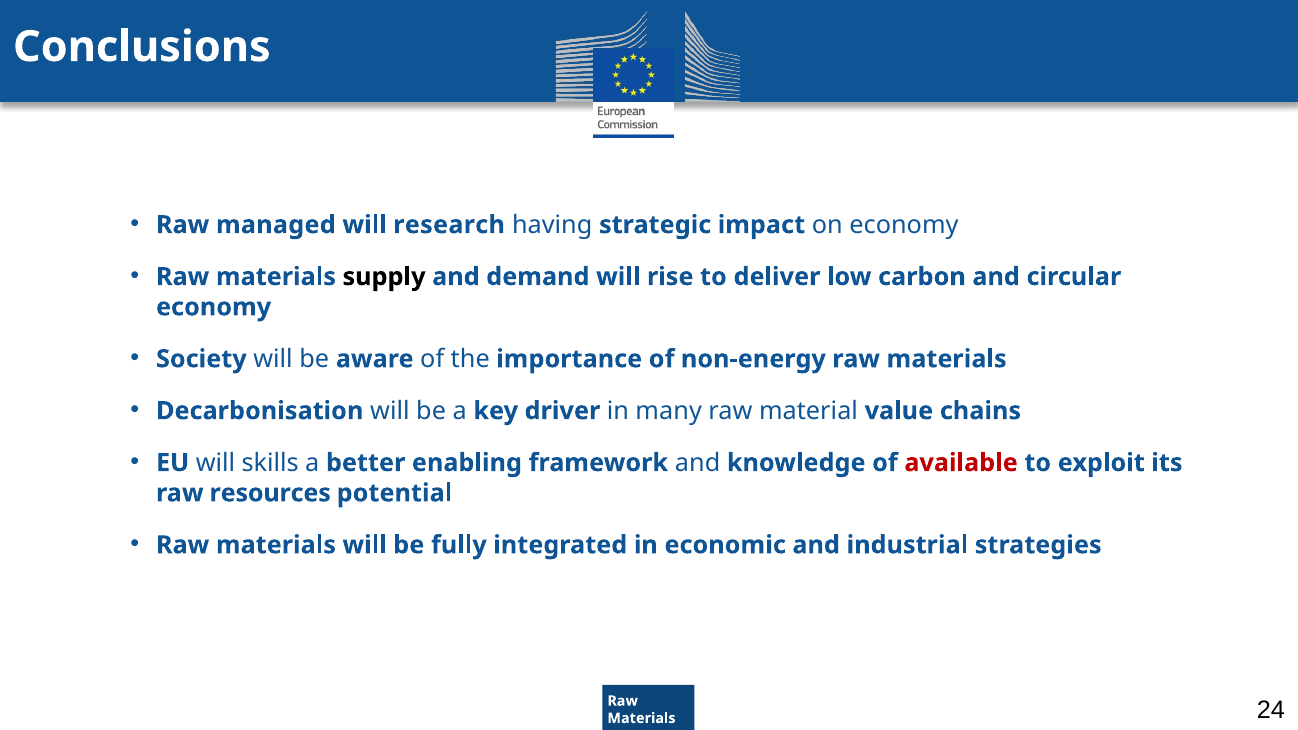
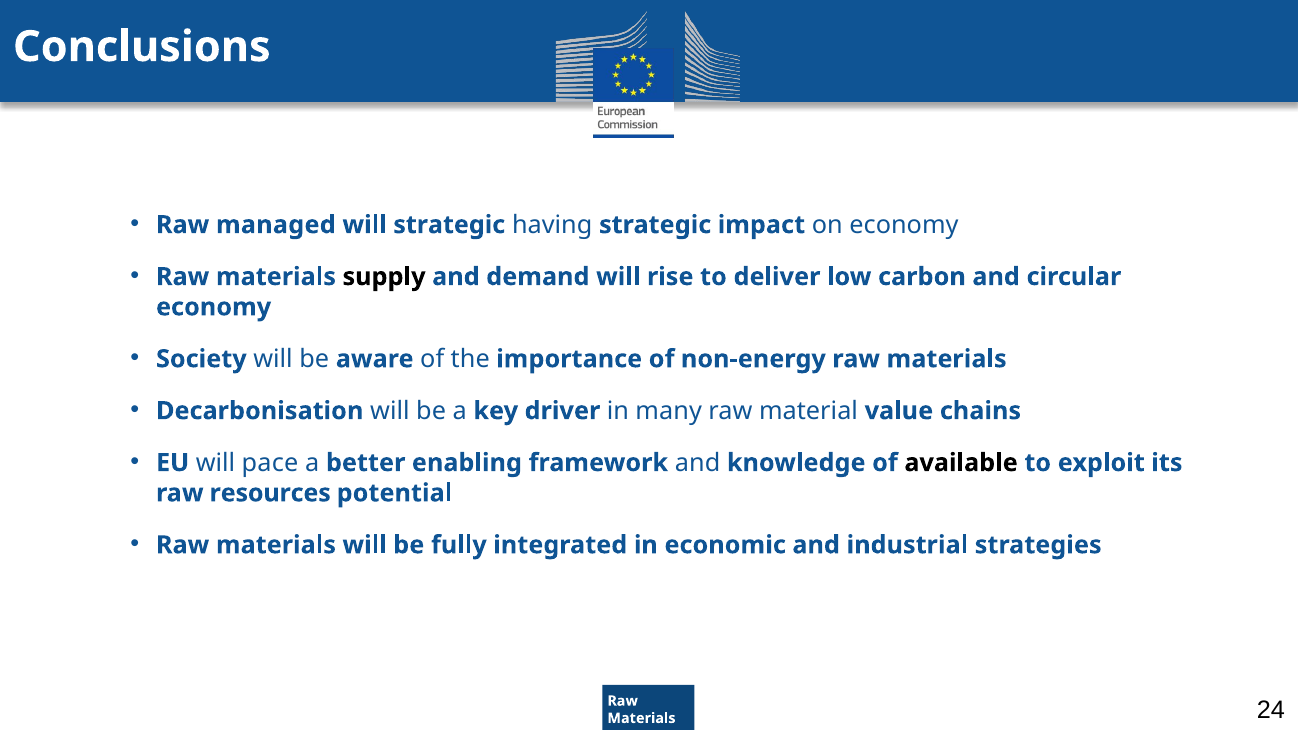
will research: research -> strategic
skills: skills -> pace
available colour: red -> black
